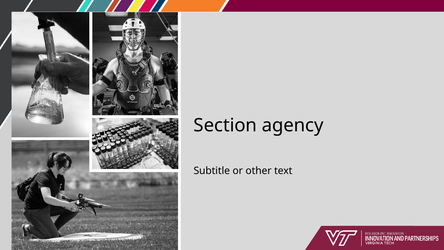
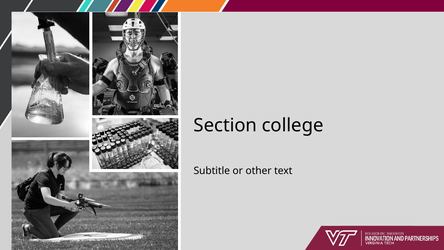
agency: agency -> college
